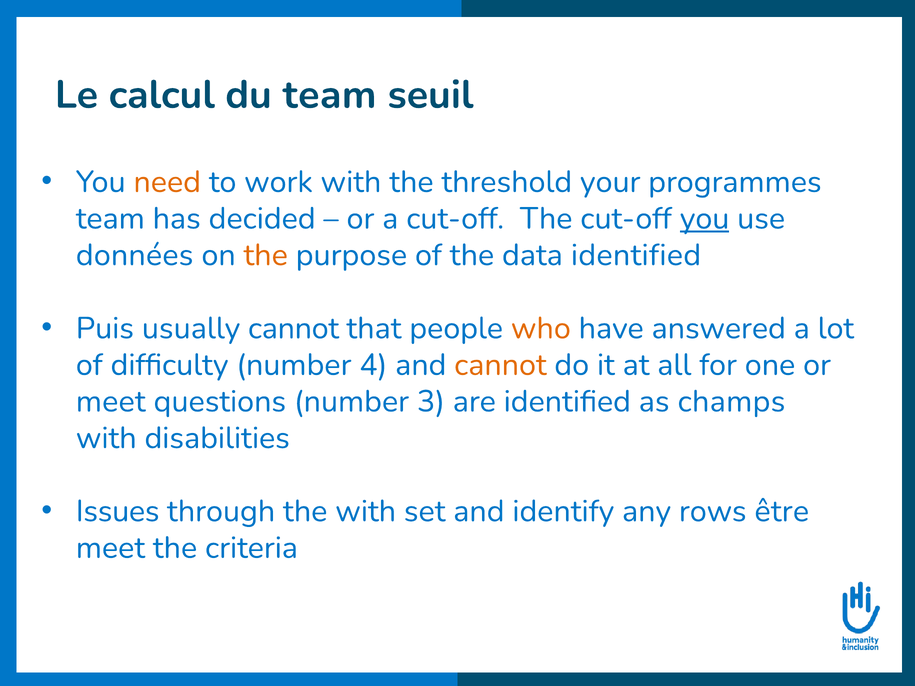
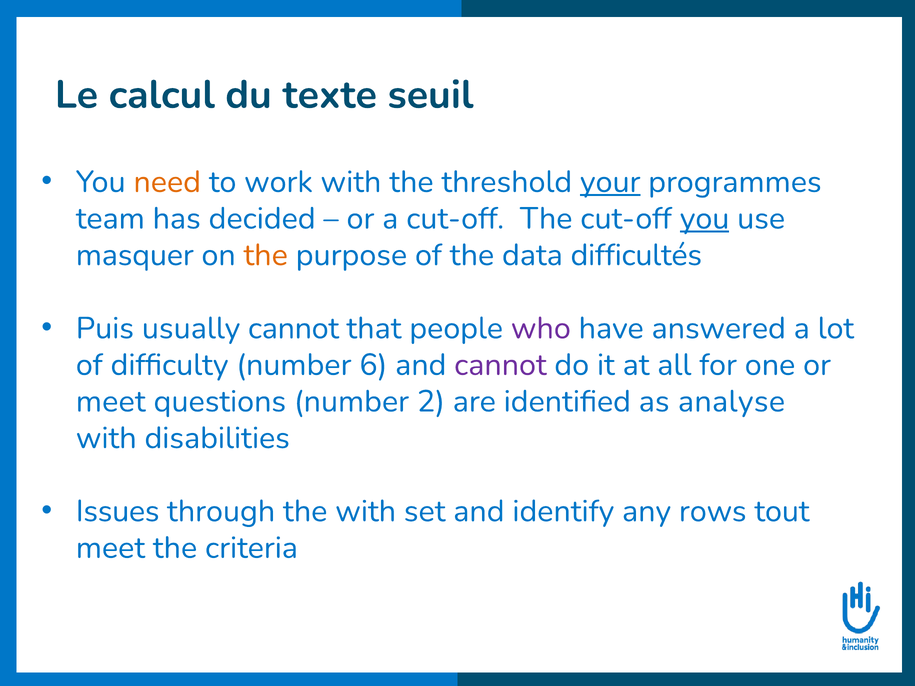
du team: team -> texte
your underline: none -> present
données: données -> masquer
data identified: identified -> difficultés
who colour: orange -> purple
4: 4 -> 6
cannot at (500, 365) colour: orange -> purple
3: 3 -> 2
champs: champs -> analyse
être: être -> tout
